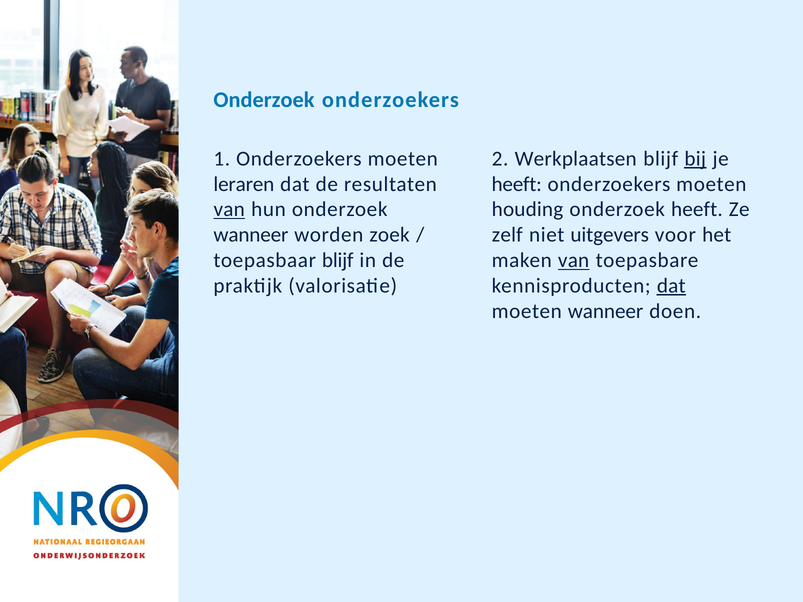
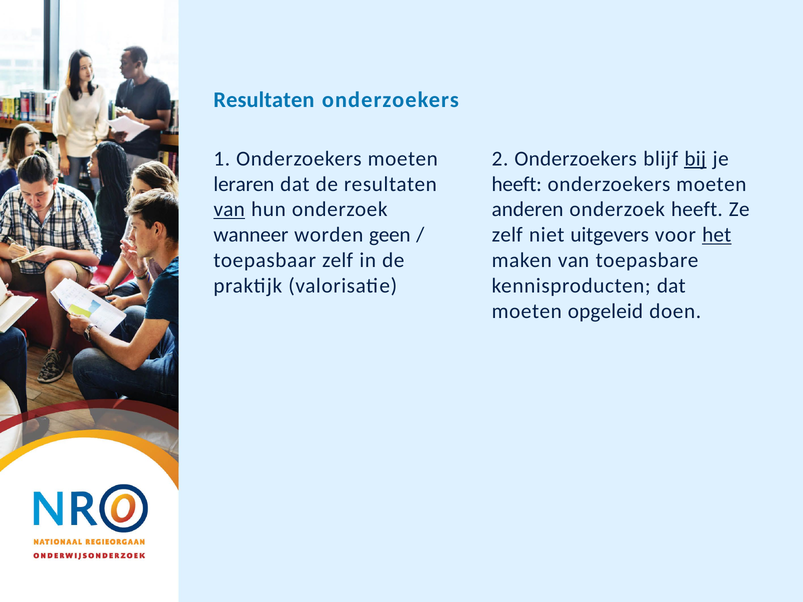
Onderzoek at (264, 100): Onderzoek -> Resultaten
2 Werkplaatsen: Werkplaatsen -> Onderzoekers
houding: houding -> anderen
zoek: zoek -> geen
het underline: none -> present
toepasbaar blijf: blijf -> zelf
van at (574, 260) underline: present -> none
dat at (671, 286) underline: present -> none
moeten wanneer: wanneer -> opgeleid
